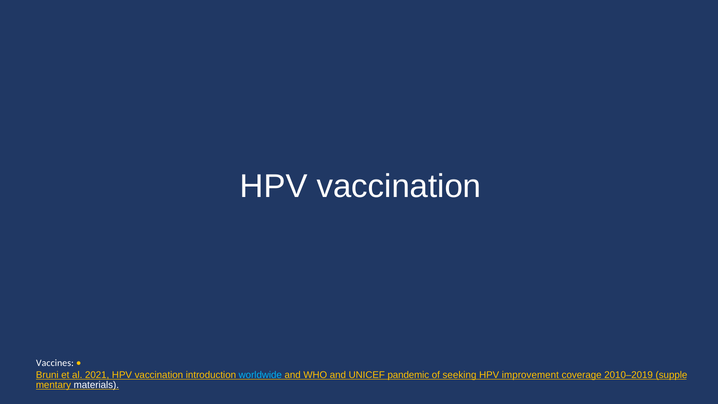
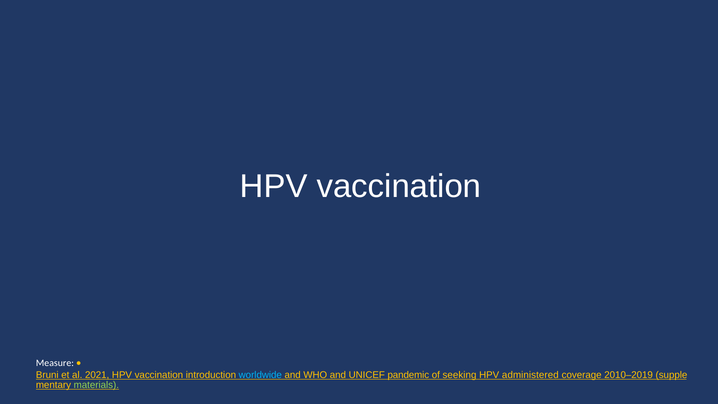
Vaccines: Vaccines -> Measure
improvement: improvement -> administered
materials colour: white -> light green
